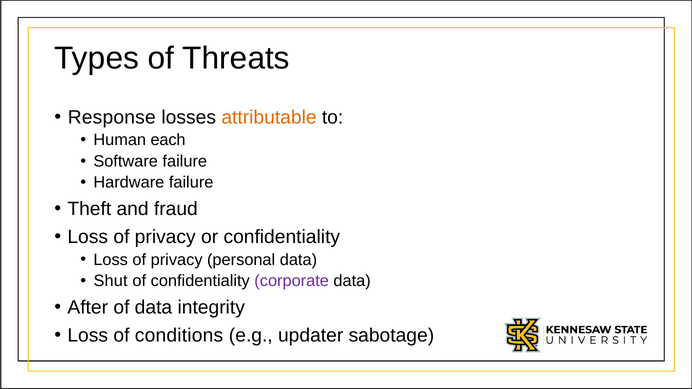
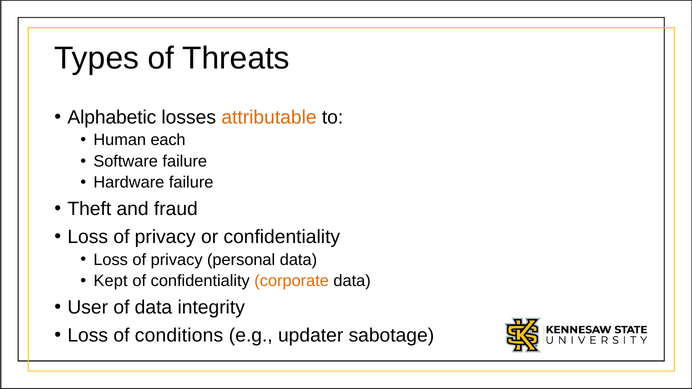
Response: Response -> Alphabetic
Shut: Shut -> Kept
corporate colour: purple -> orange
After: After -> User
